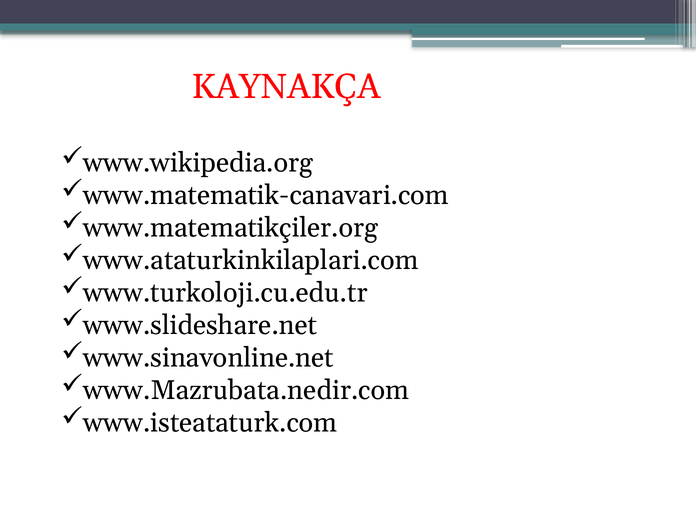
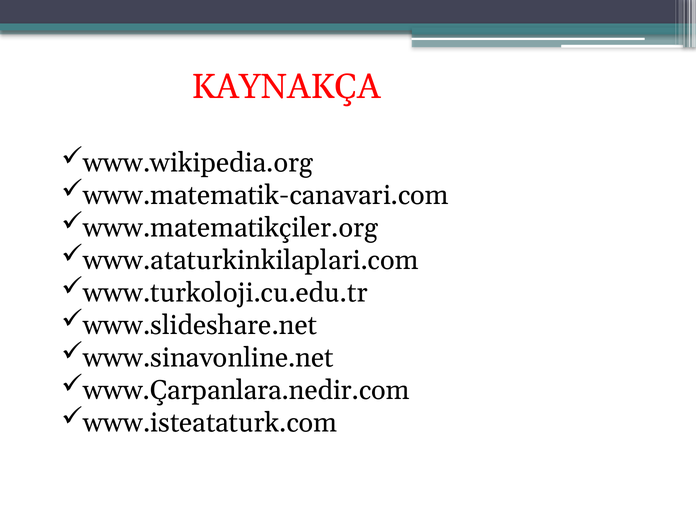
www.Mazrubata.nedir.com: www.Mazrubata.nedir.com -> www.Çarpanlara.nedir.com
